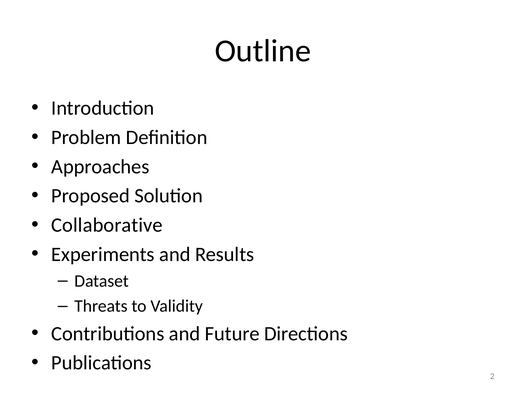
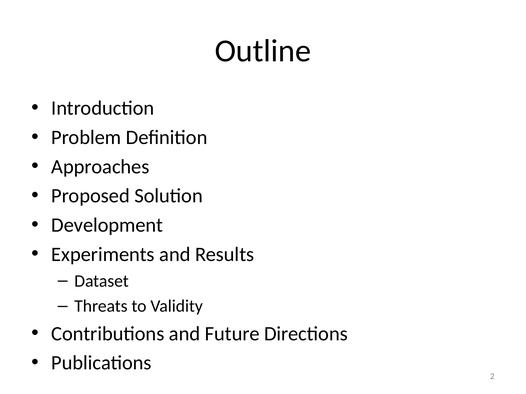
Collaborative: Collaborative -> Development
